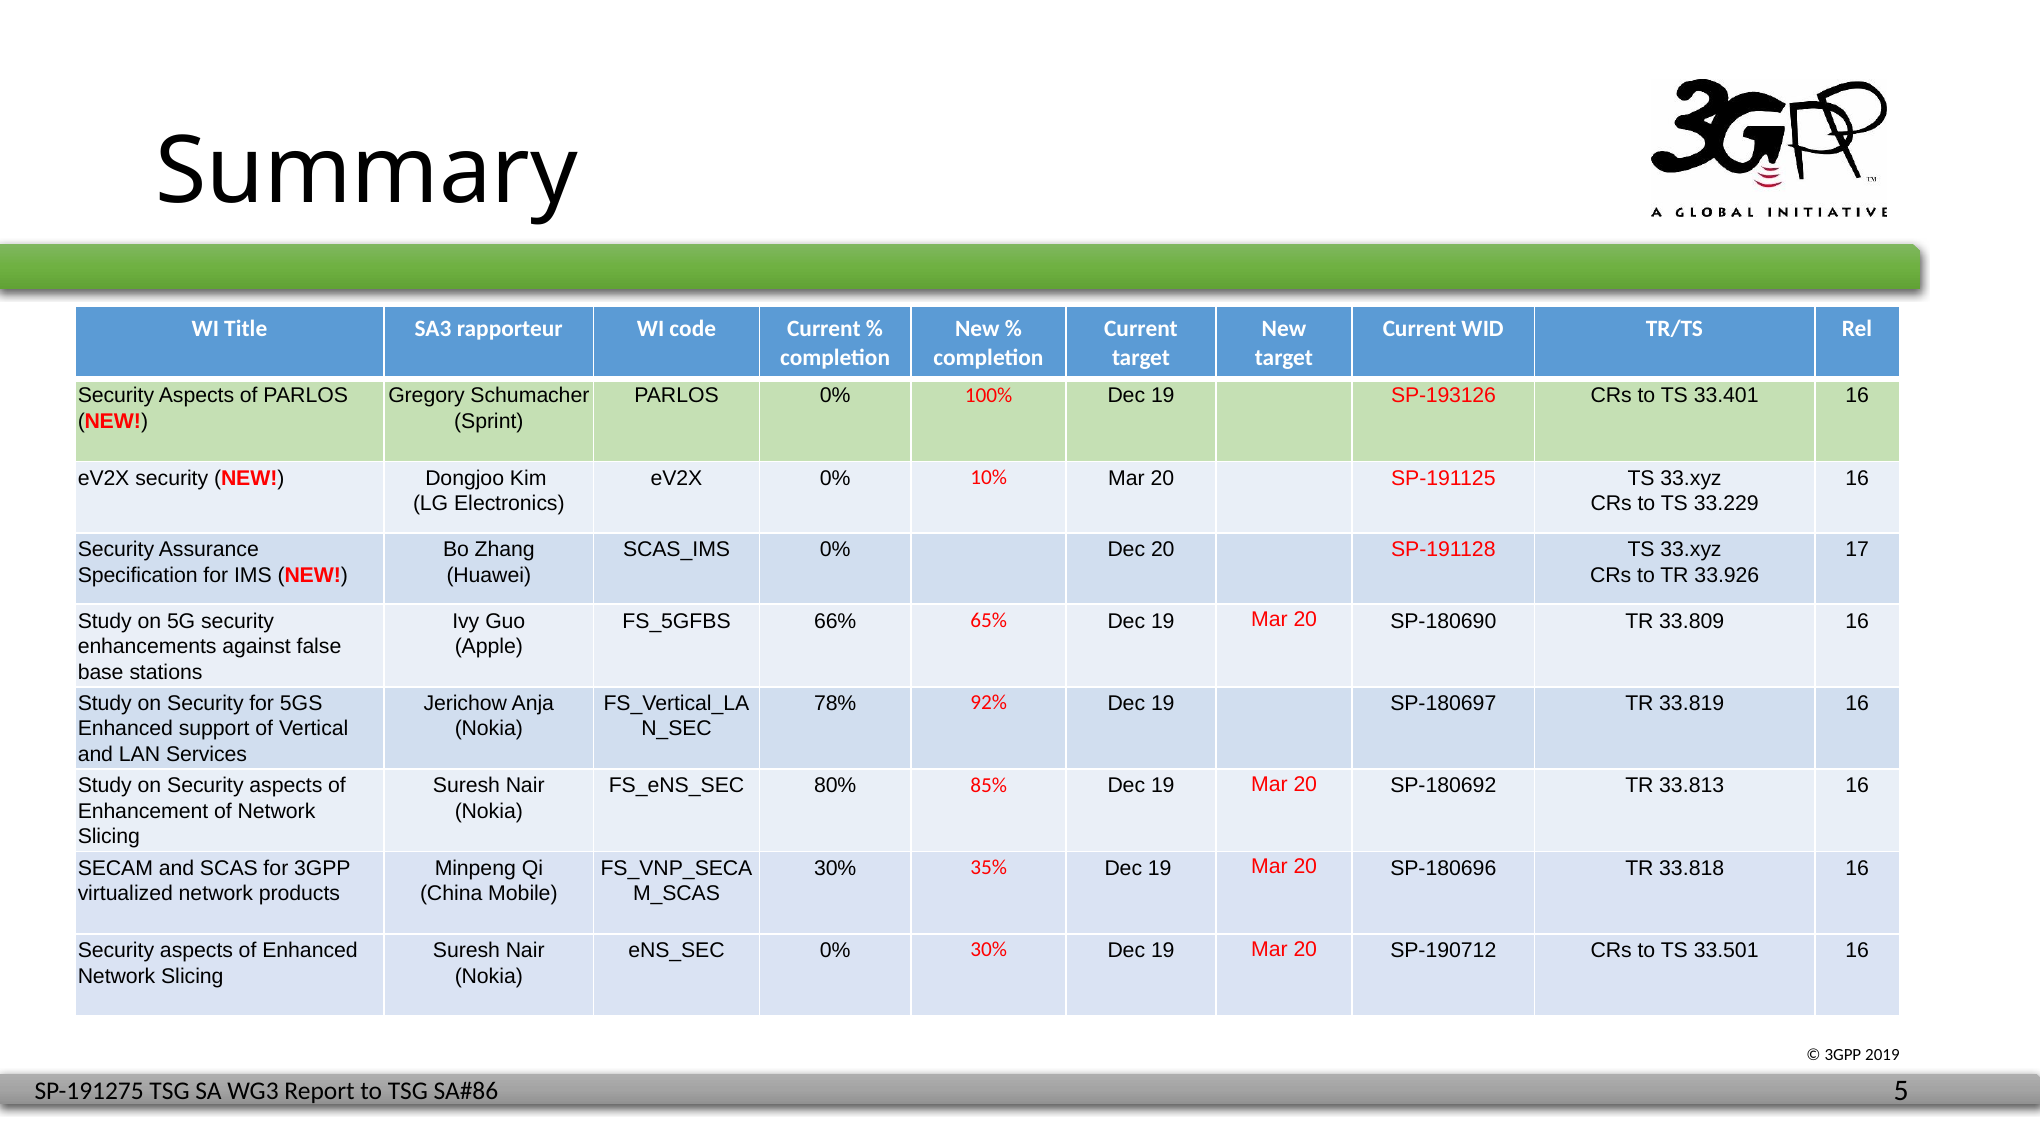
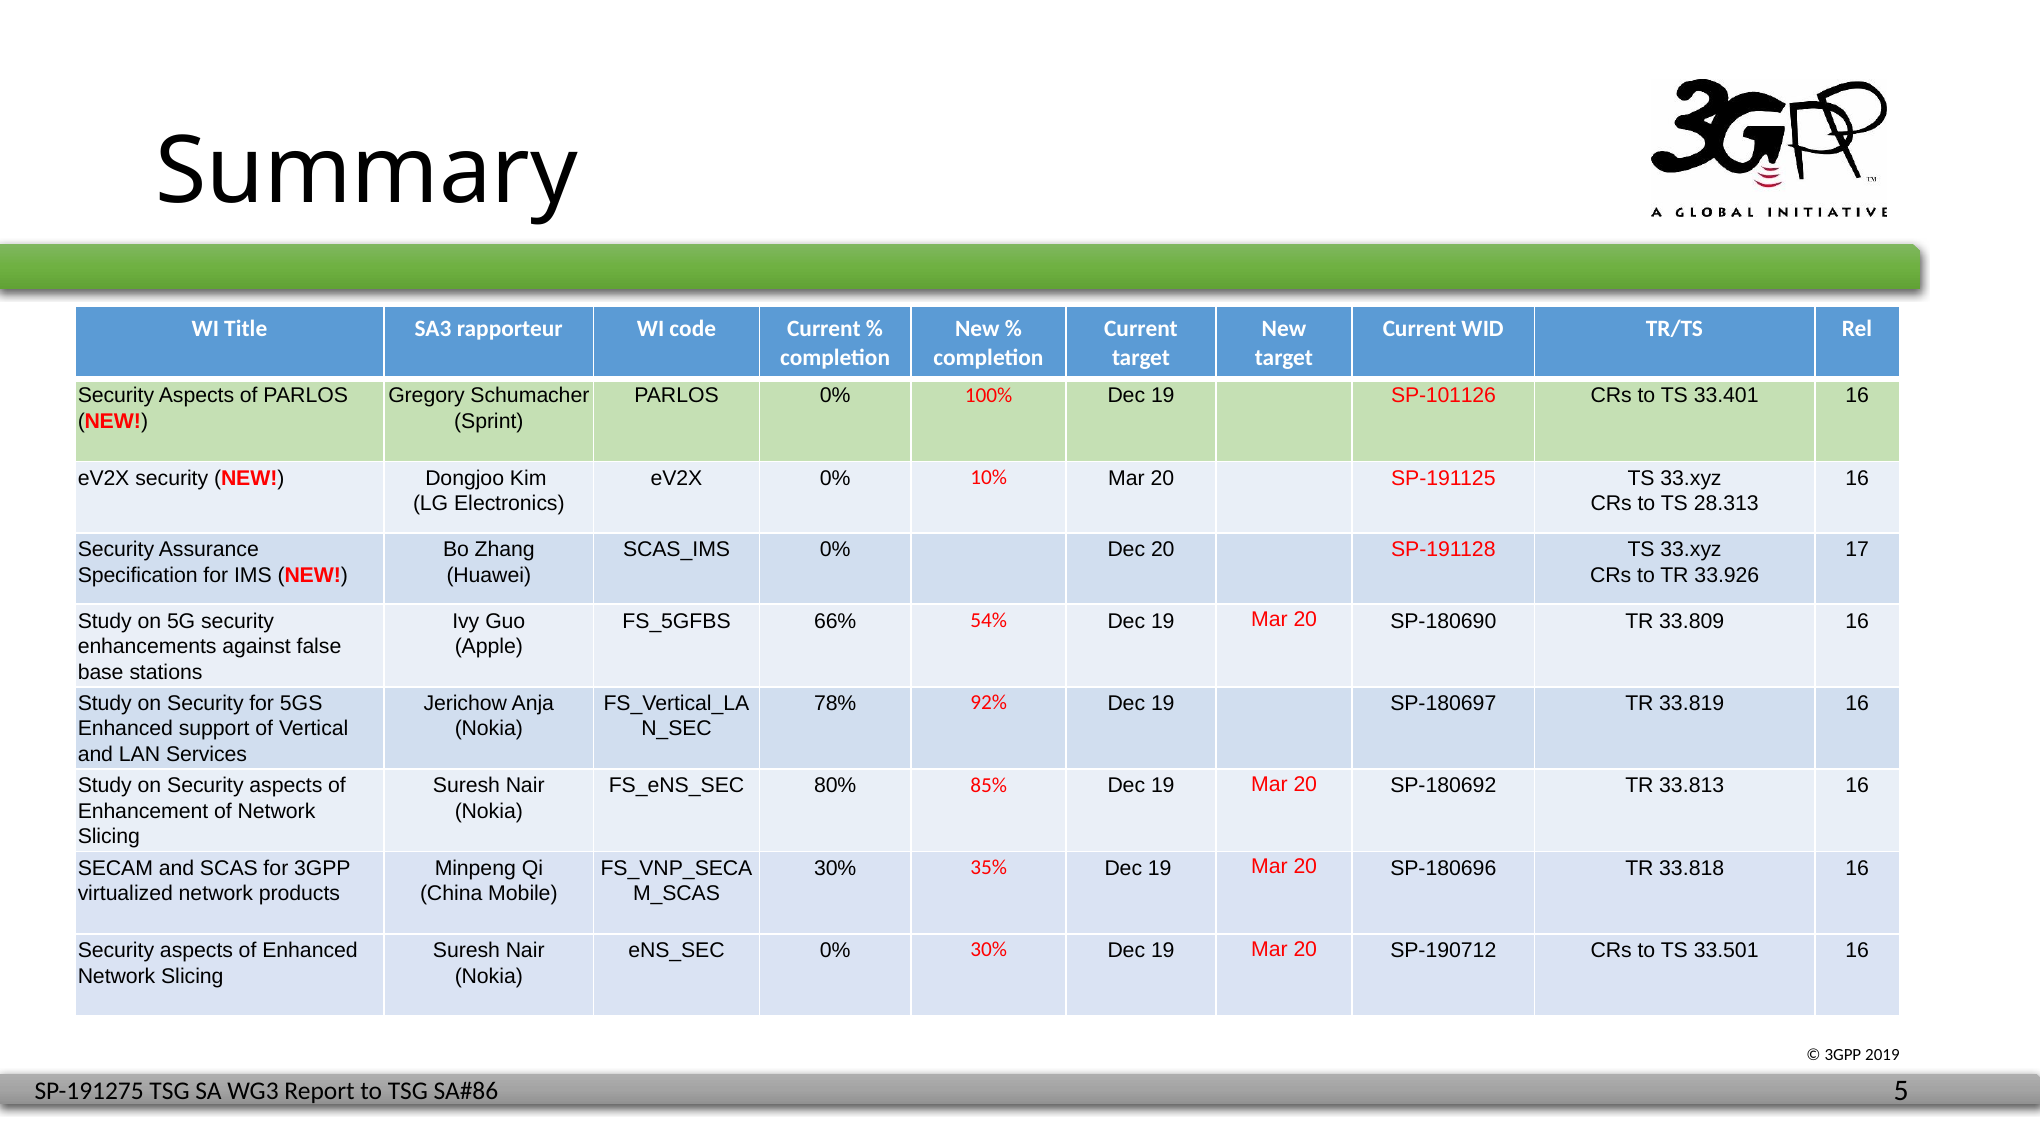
SP-193126: SP-193126 -> SP-101126
33.229: 33.229 -> 28.313
65%: 65% -> 54%
